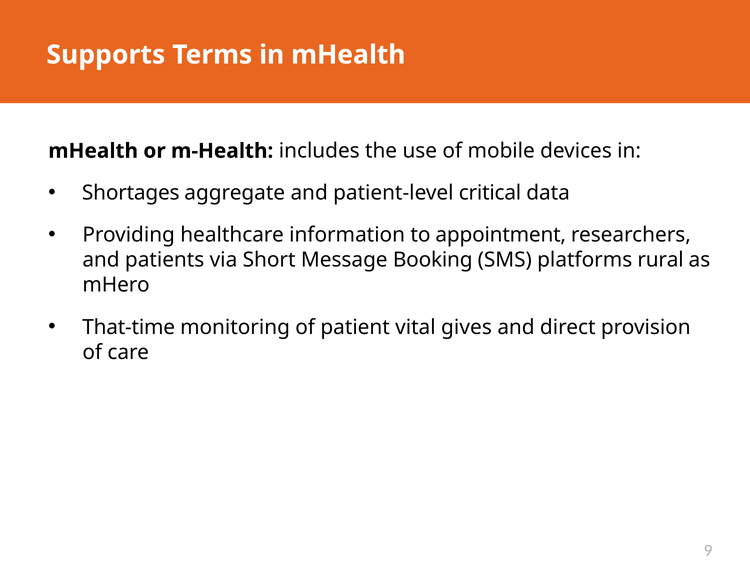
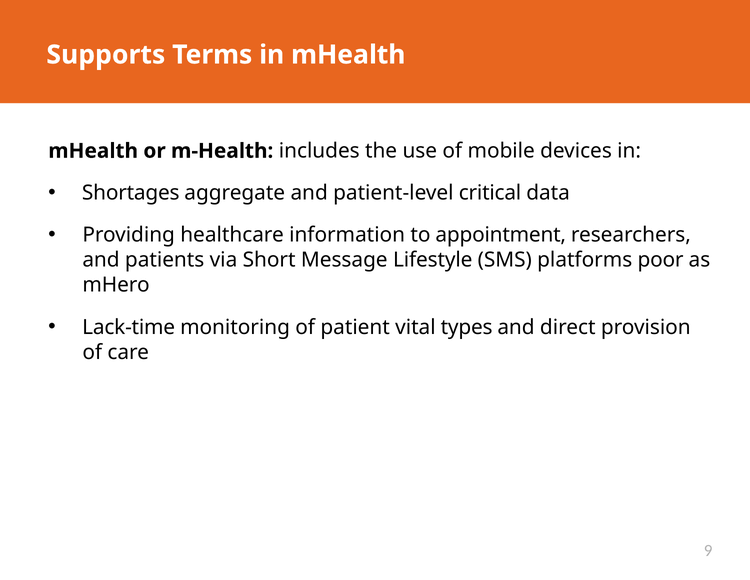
Booking: Booking -> Lifestyle
rural: rural -> poor
That-time: That-time -> Lack-time
gives: gives -> types
